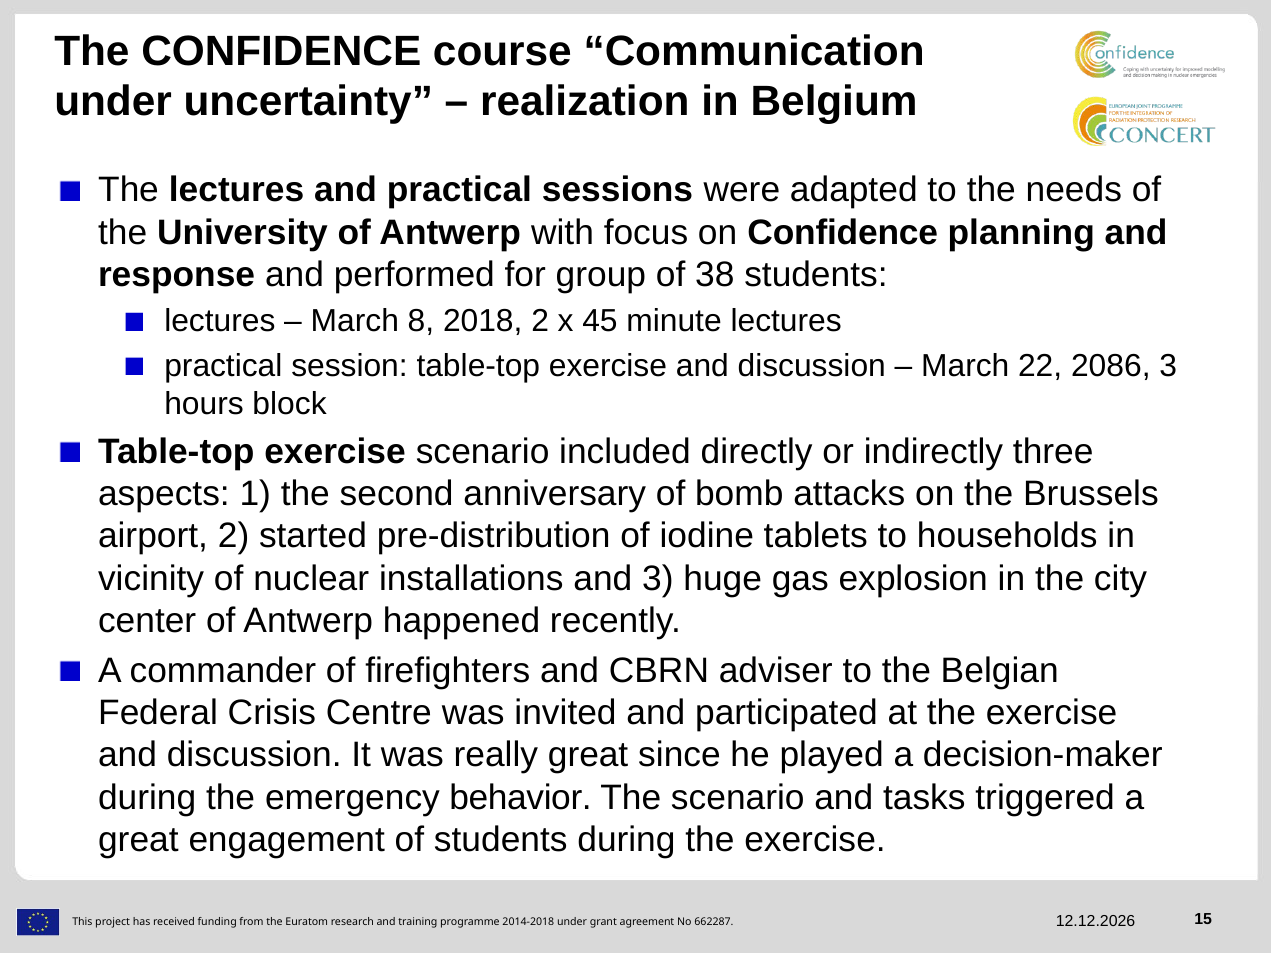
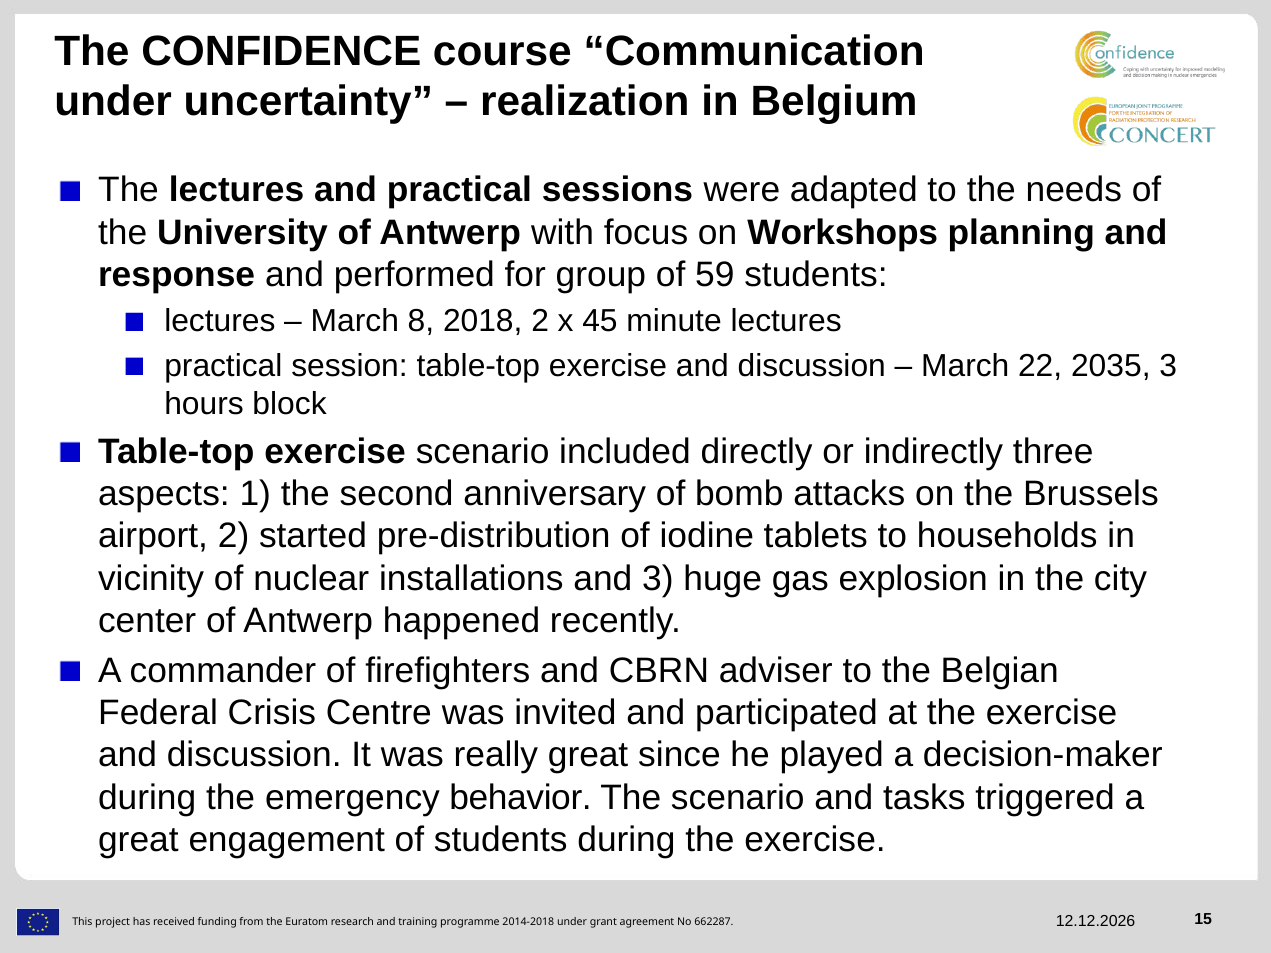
on Confidence: Confidence -> Workshops
38: 38 -> 59
2086: 2086 -> 2035
